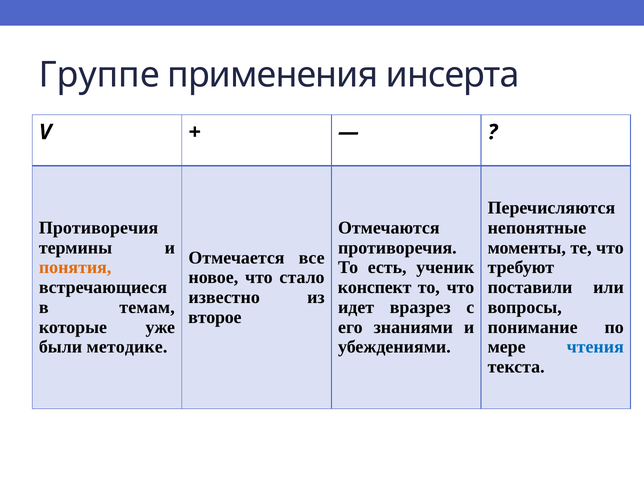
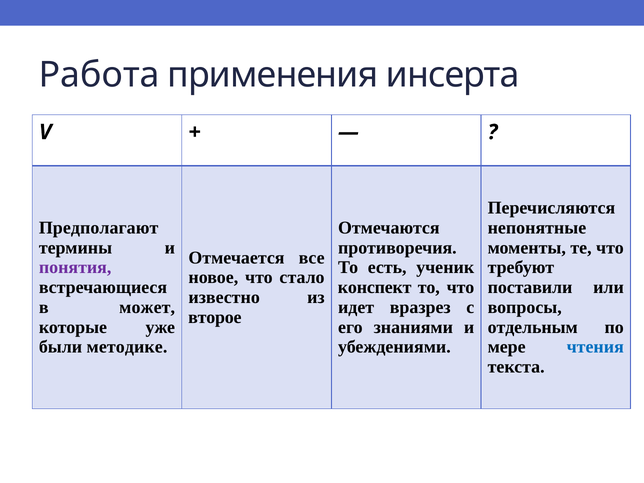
Группе: Группе -> Работа
Противоречия at (99, 228): Противоречия -> Предполагают
понятия colour: orange -> purple
темам: темам -> может
понимание: понимание -> отдельным
